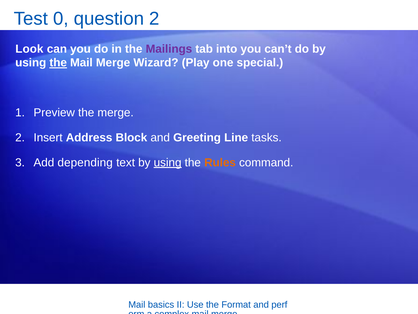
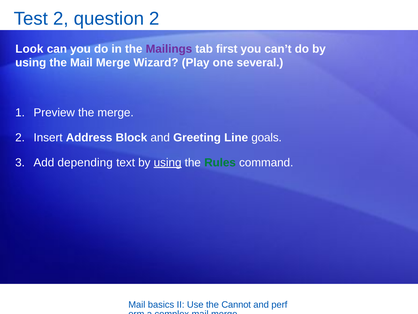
Test 0: 0 -> 2
into: into -> first
the at (58, 63) underline: present -> none
special: special -> several
tasks: tasks -> goals
Rules colour: orange -> green
Format: Format -> Cannot
